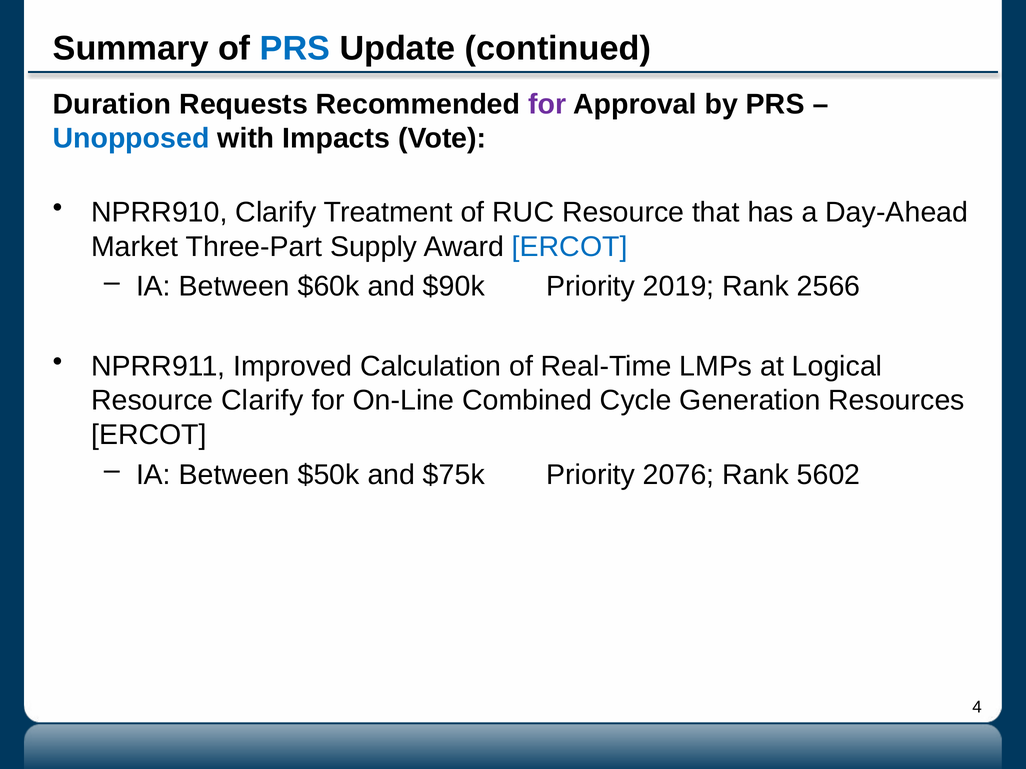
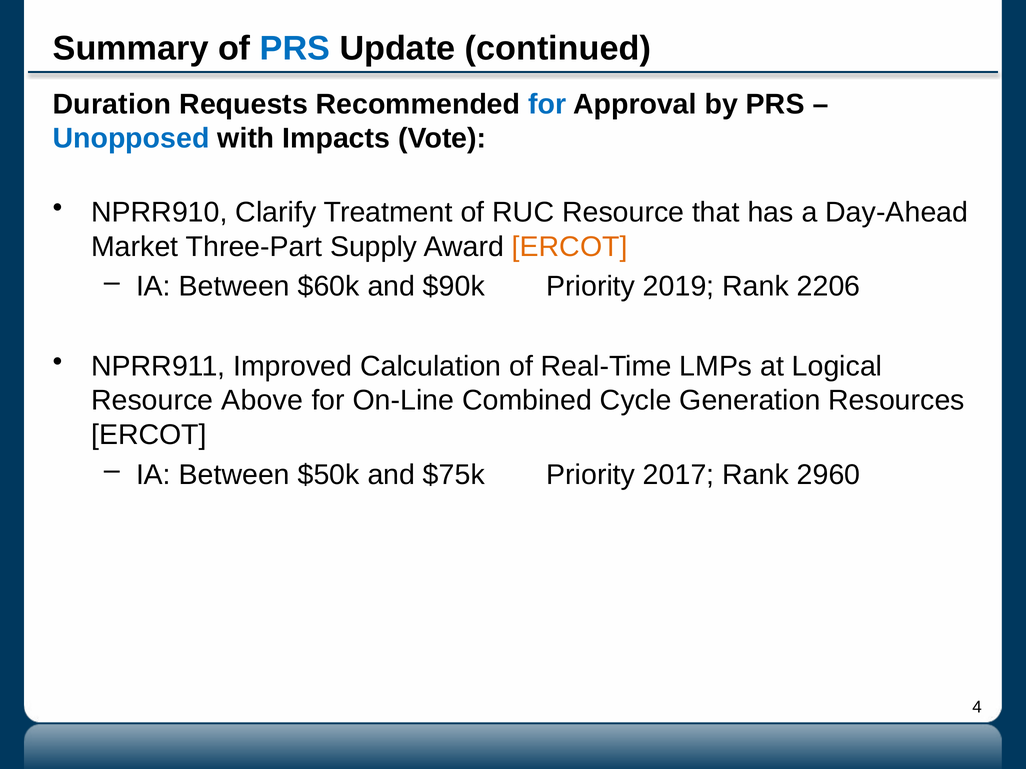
for at (547, 104) colour: purple -> blue
ERCOT at (570, 247) colour: blue -> orange
2566: 2566 -> 2206
Resource Clarify: Clarify -> Above
2076: 2076 -> 2017
5602: 5602 -> 2960
